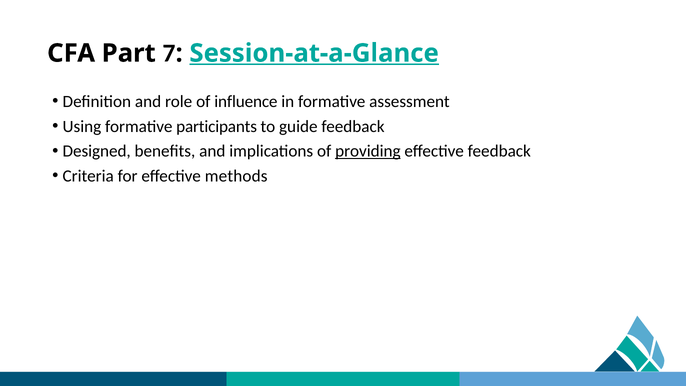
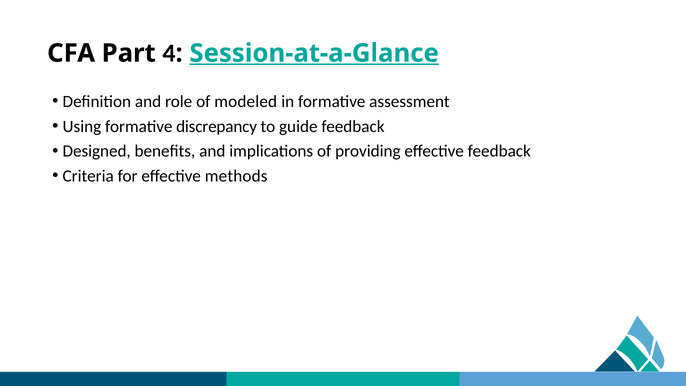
7: 7 -> 4
influence: influence -> modeled
participants: participants -> discrepancy
providing underline: present -> none
